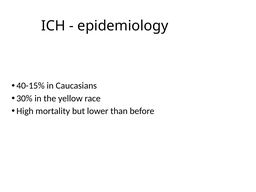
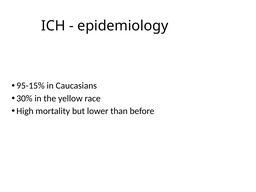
40-15%: 40-15% -> 95-15%
